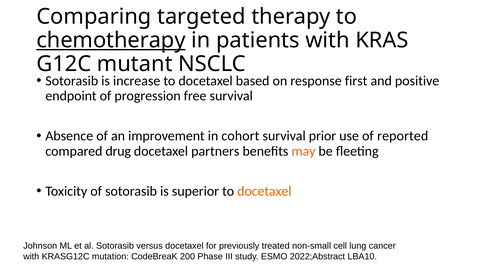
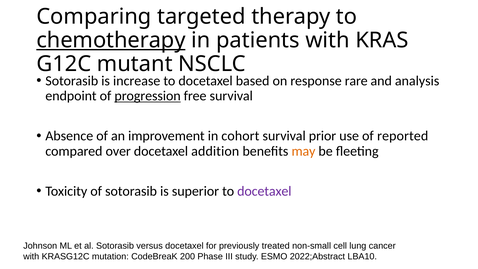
first: first -> rare
positive: positive -> analysis
progression underline: none -> present
drug: drug -> over
partners: partners -> addition
docetaxel at (264, 191) colour: orange -> purple
